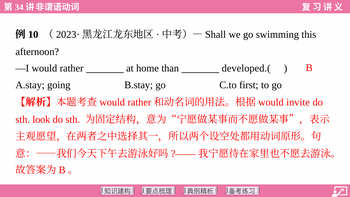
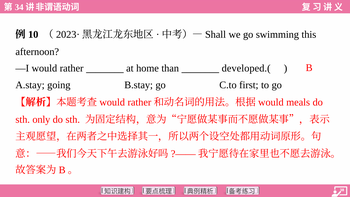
invite: invite -> meals
look: look -> only
